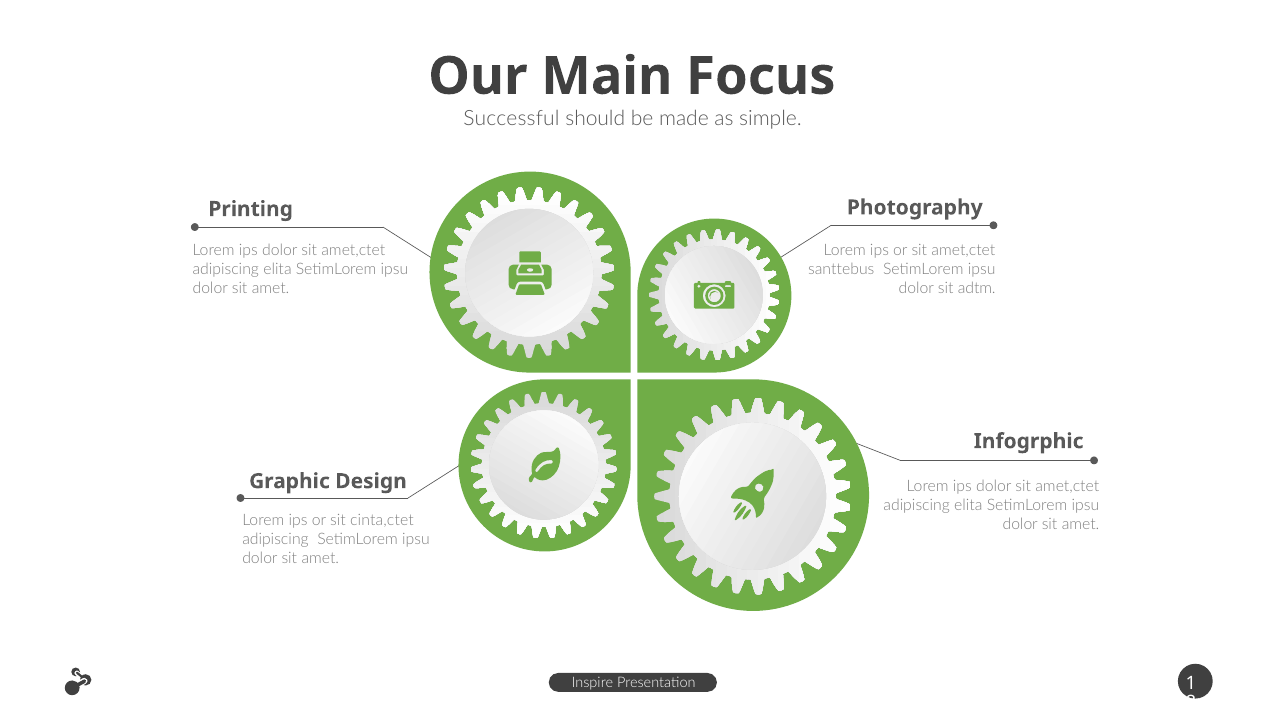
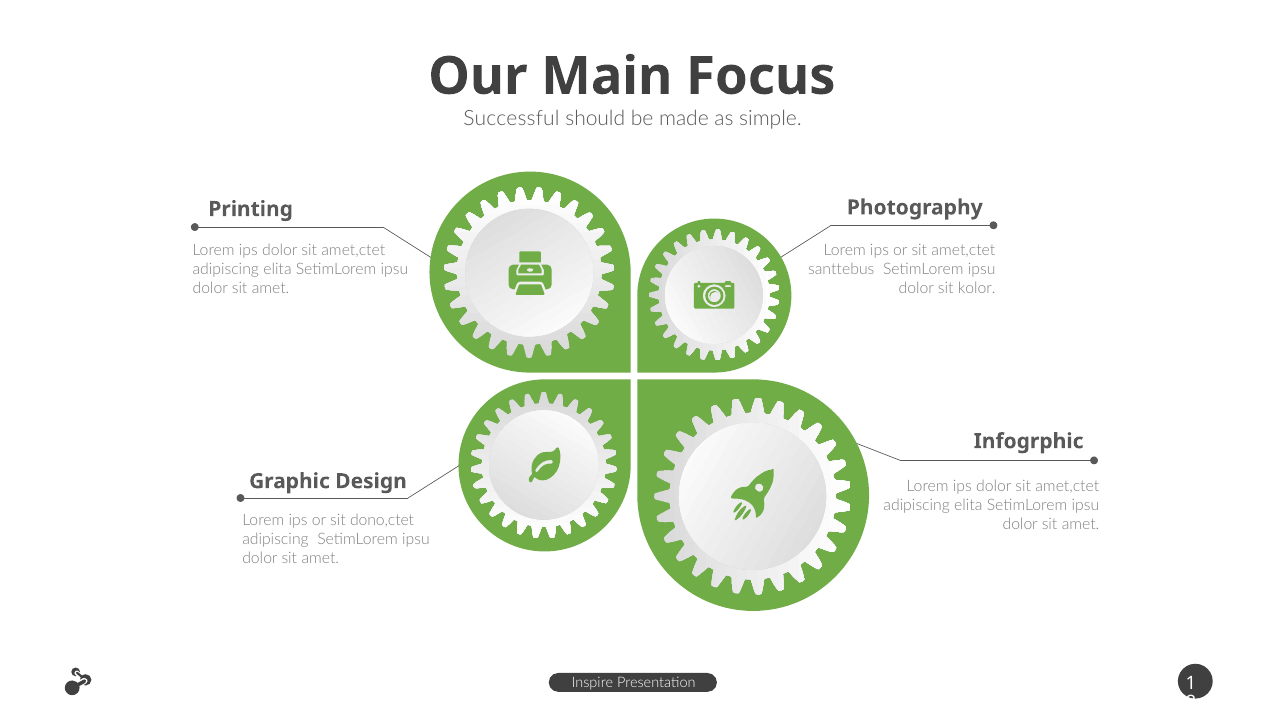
adtm: adtm -> kolor
cinta,ctet: cinta,ctet -> dono,ctet
